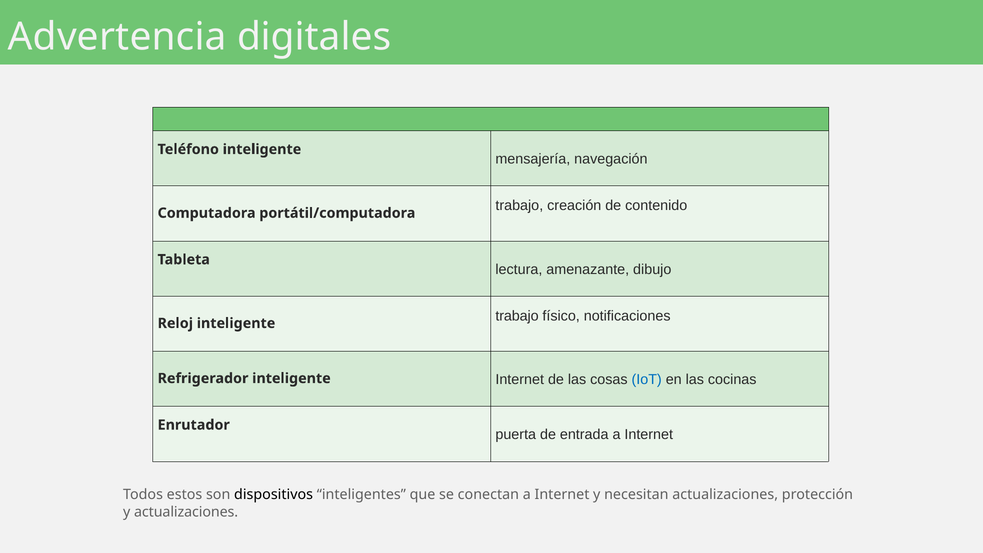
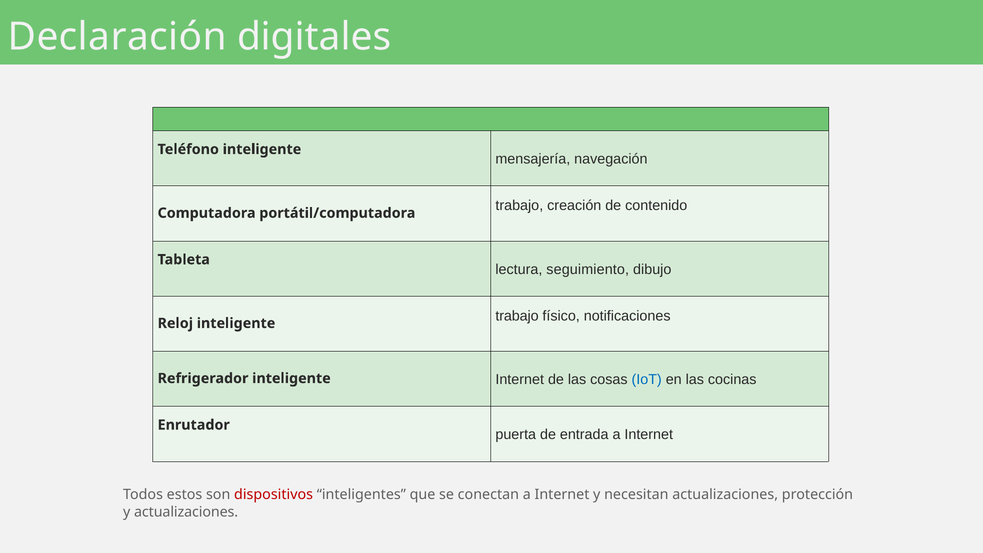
Advertencia: Advertencia -> Declaración
amenazante: amenazante -> seguimiento
dispositivos colour: black -> red
